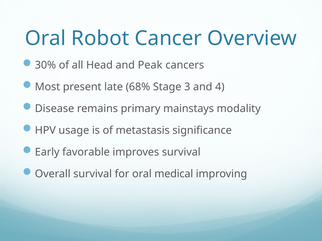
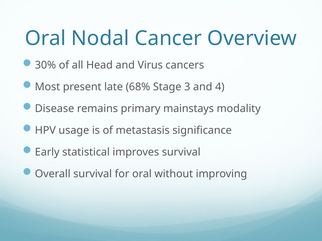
Robot: Robot -> Nodal
Peak: Peak -> Virus
favorable: favorable -> statistical
medical: medical -> without
